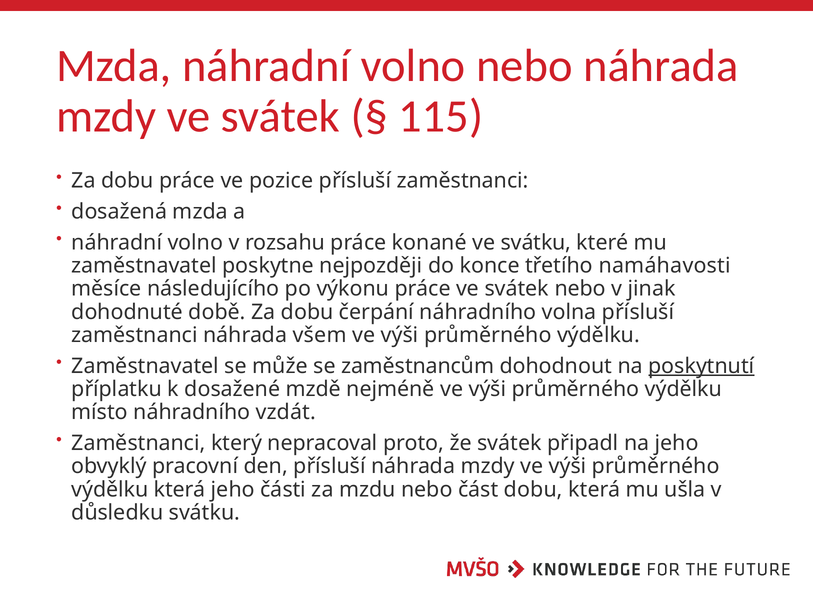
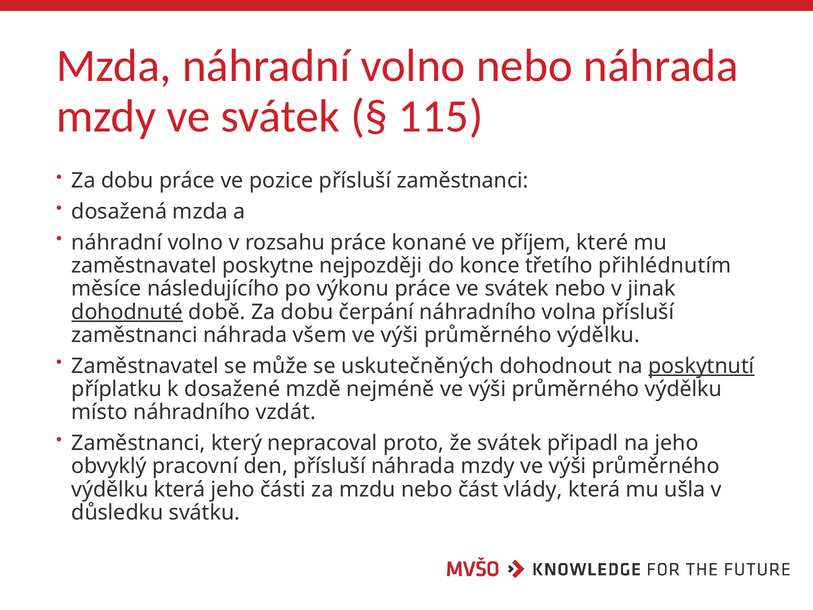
ve svátku: svátku -> příjem
namáhavosti: namáhavosti -> přihlédnutím
dohodnuté underline: none -> present
zaměstnancům: zaměstnancům -> uskutečněných
část dobu: dobu -> vlády
